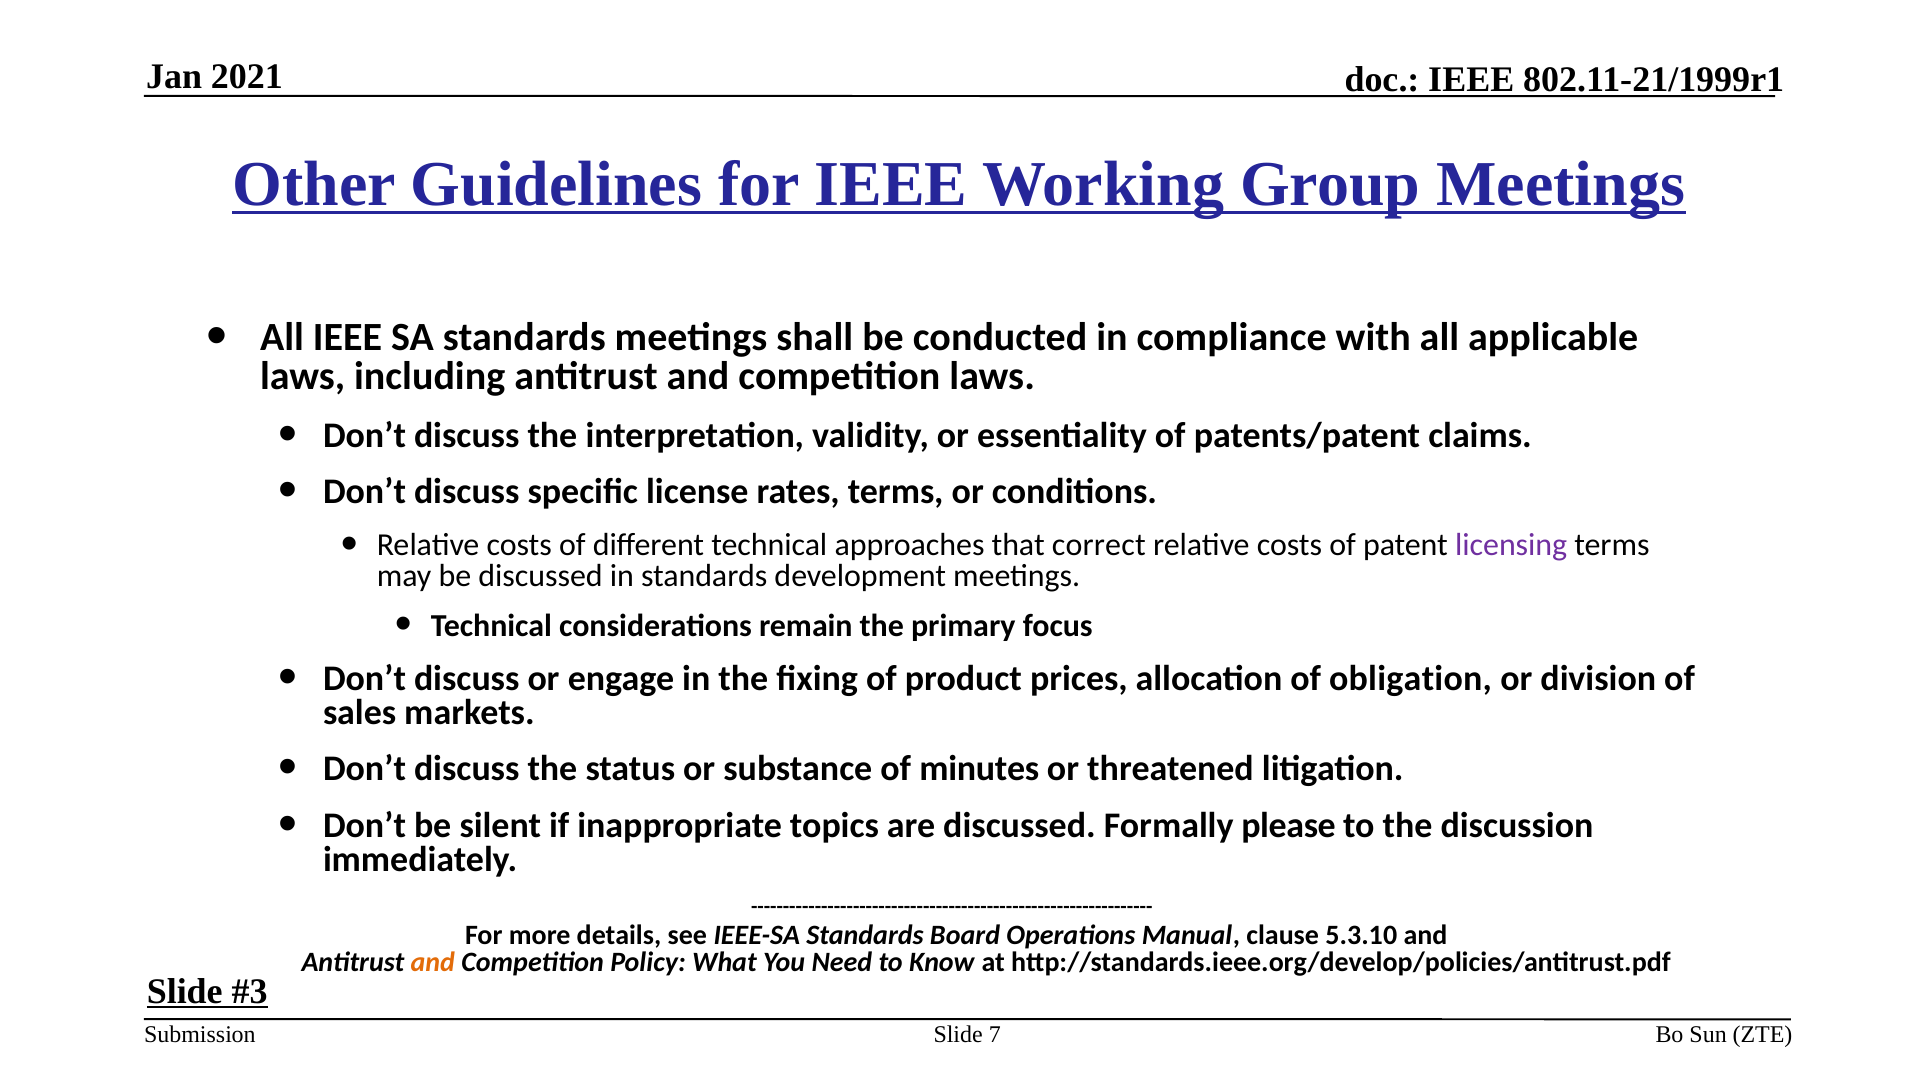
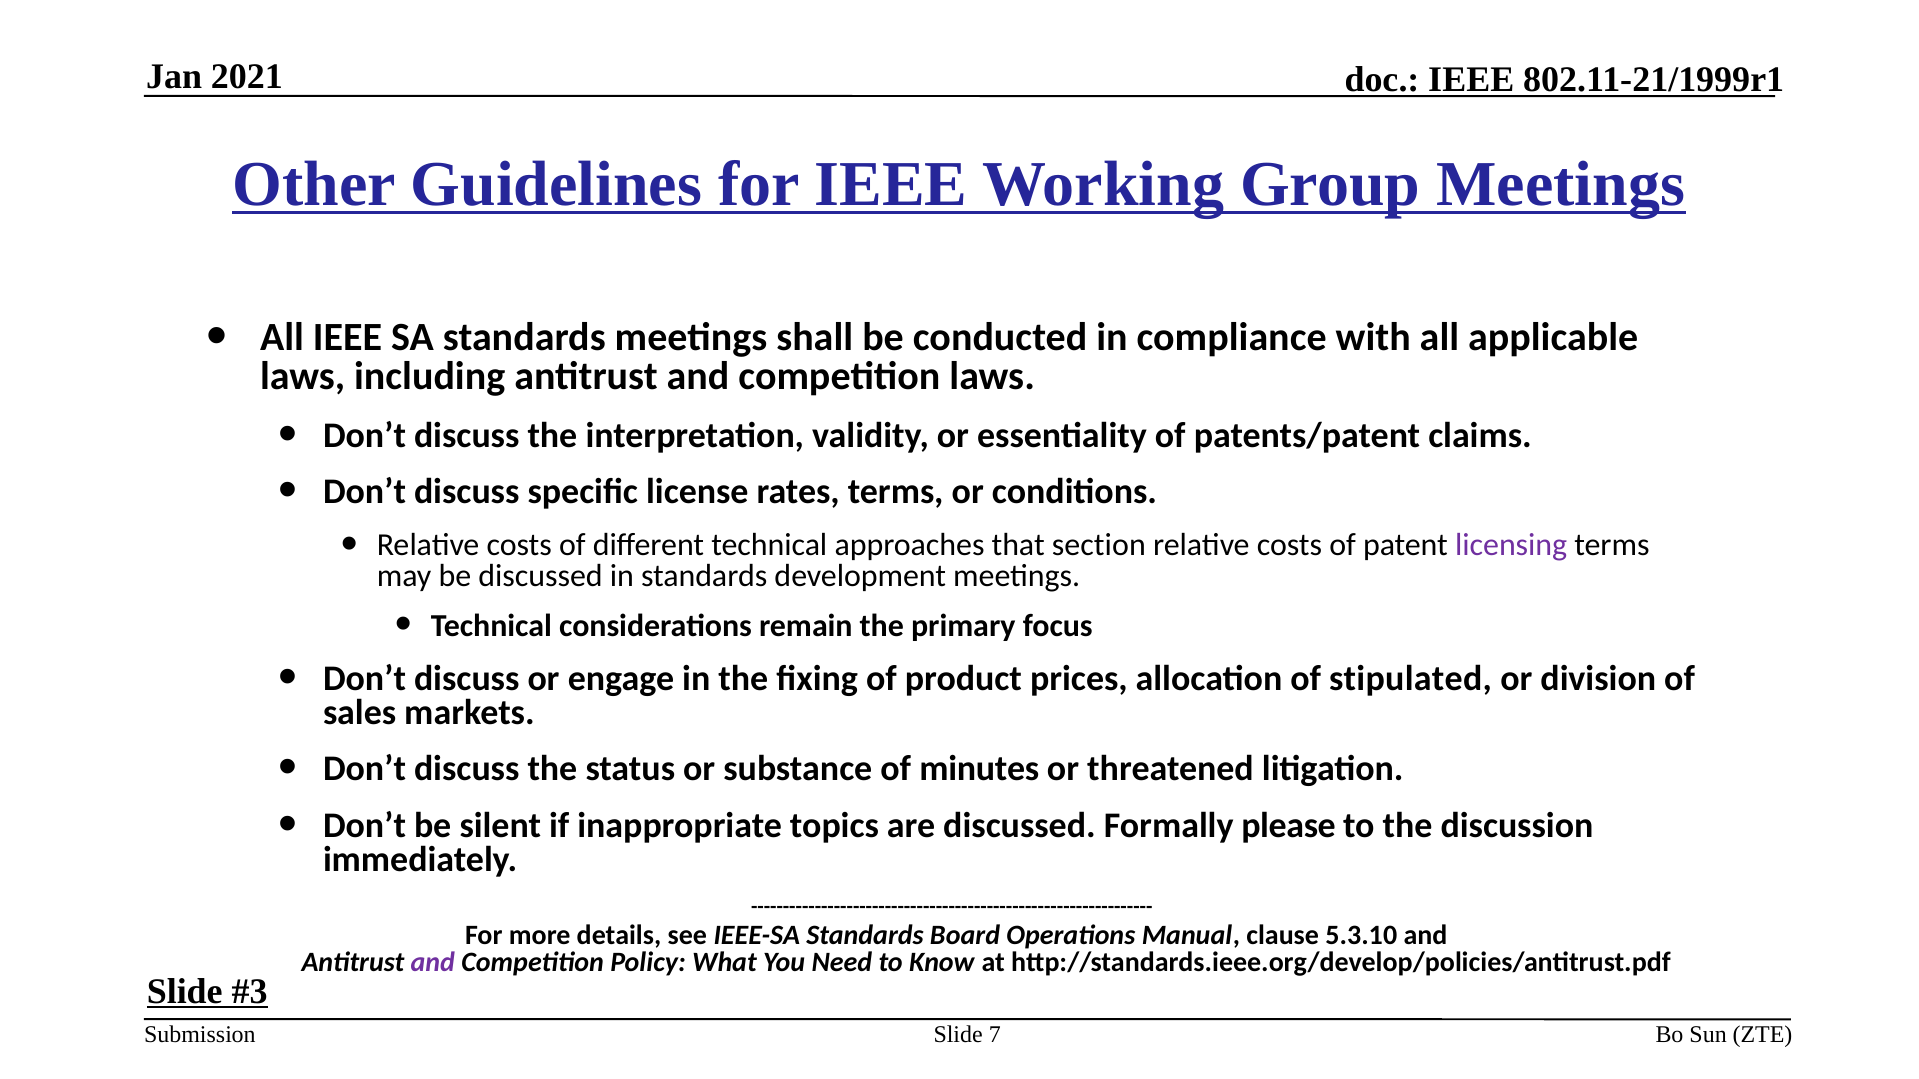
correct: correct -> section
obligation: obligation -> stipulated
and at (433, 962) colour: orange -> purple
